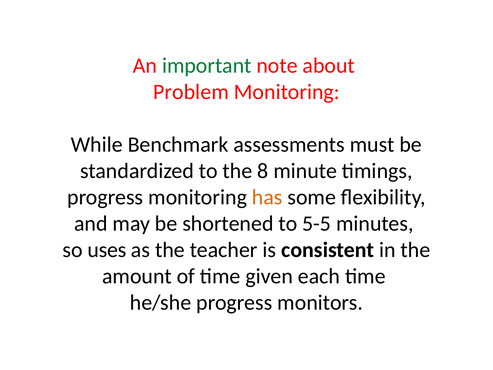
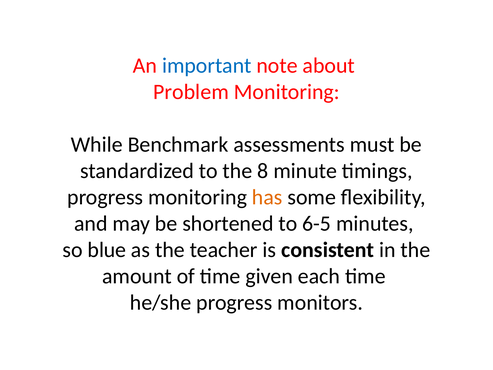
important colour: green -> blue
5-5: 5-5 -> 6-5
uses: uses -> blue
